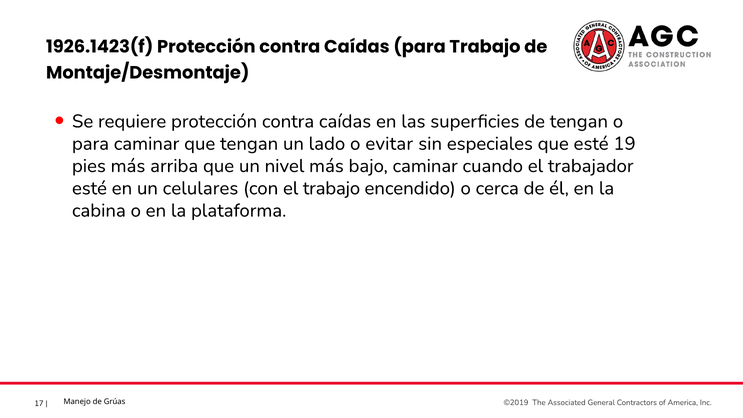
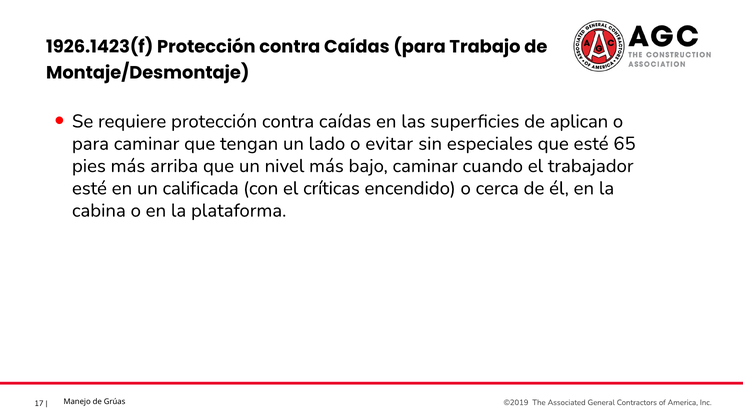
de tengan: tengan -> aplican
19: 19 -> 65
celulares: celulares -> calificada
el trabajo: trabajo -> críticas
